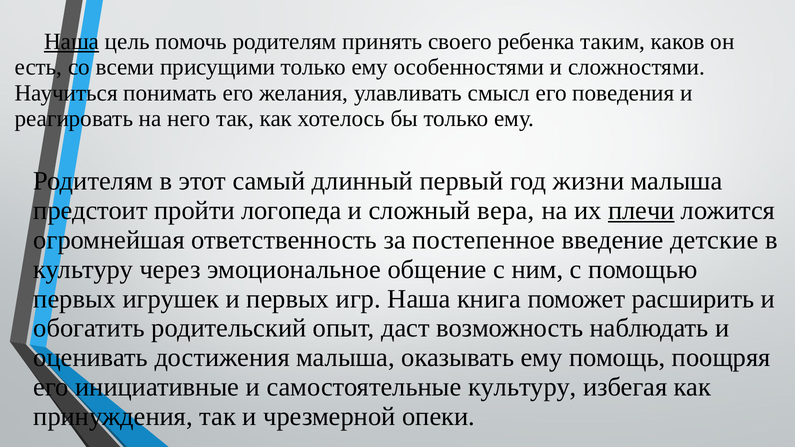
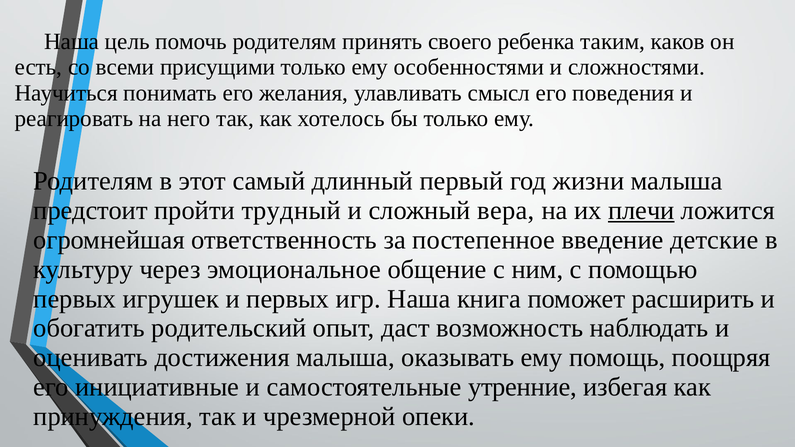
Наша at (72, 42) underline: present -> none
логопеда: логопеда -> трудный
самостоятельные культуру: культуру -> утренние
